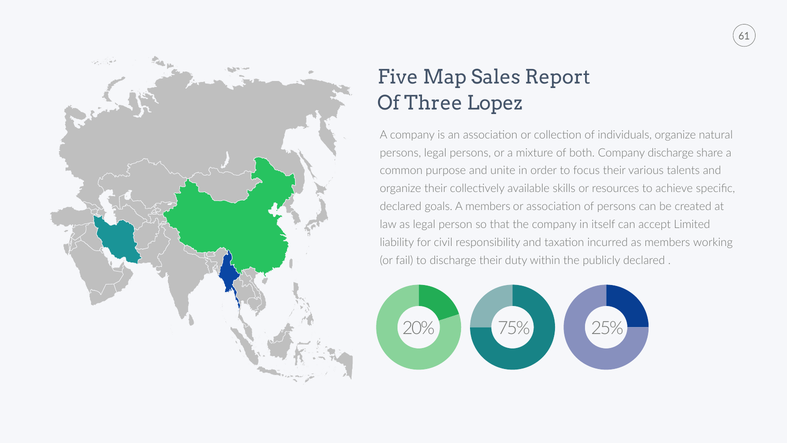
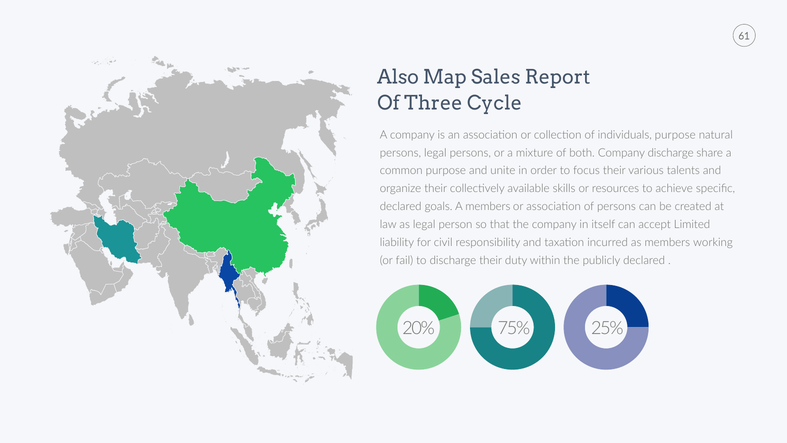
Five: Five -> Also
Lopez: Lopez -> Cycle
individuals organize: organize -> purpose
